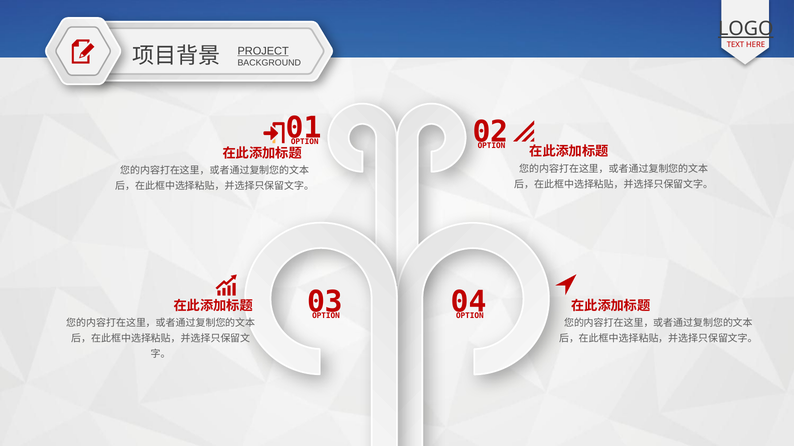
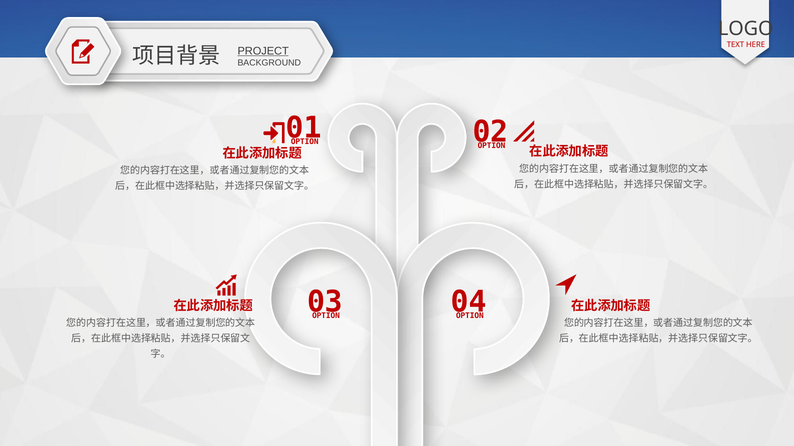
LOGO underline: present -> none
